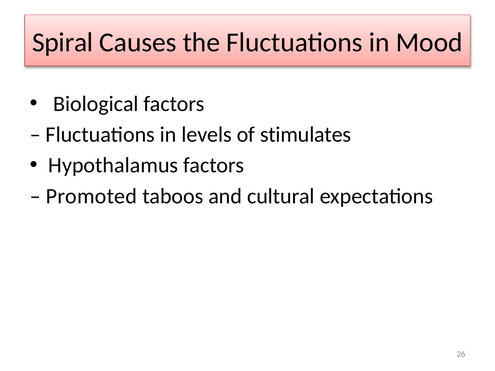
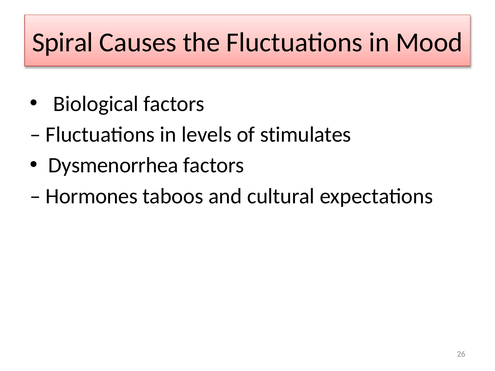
Hypothalamus: Hypothalamus -> Dysmenorrhea
Promoted: Promoted -> Hormones
